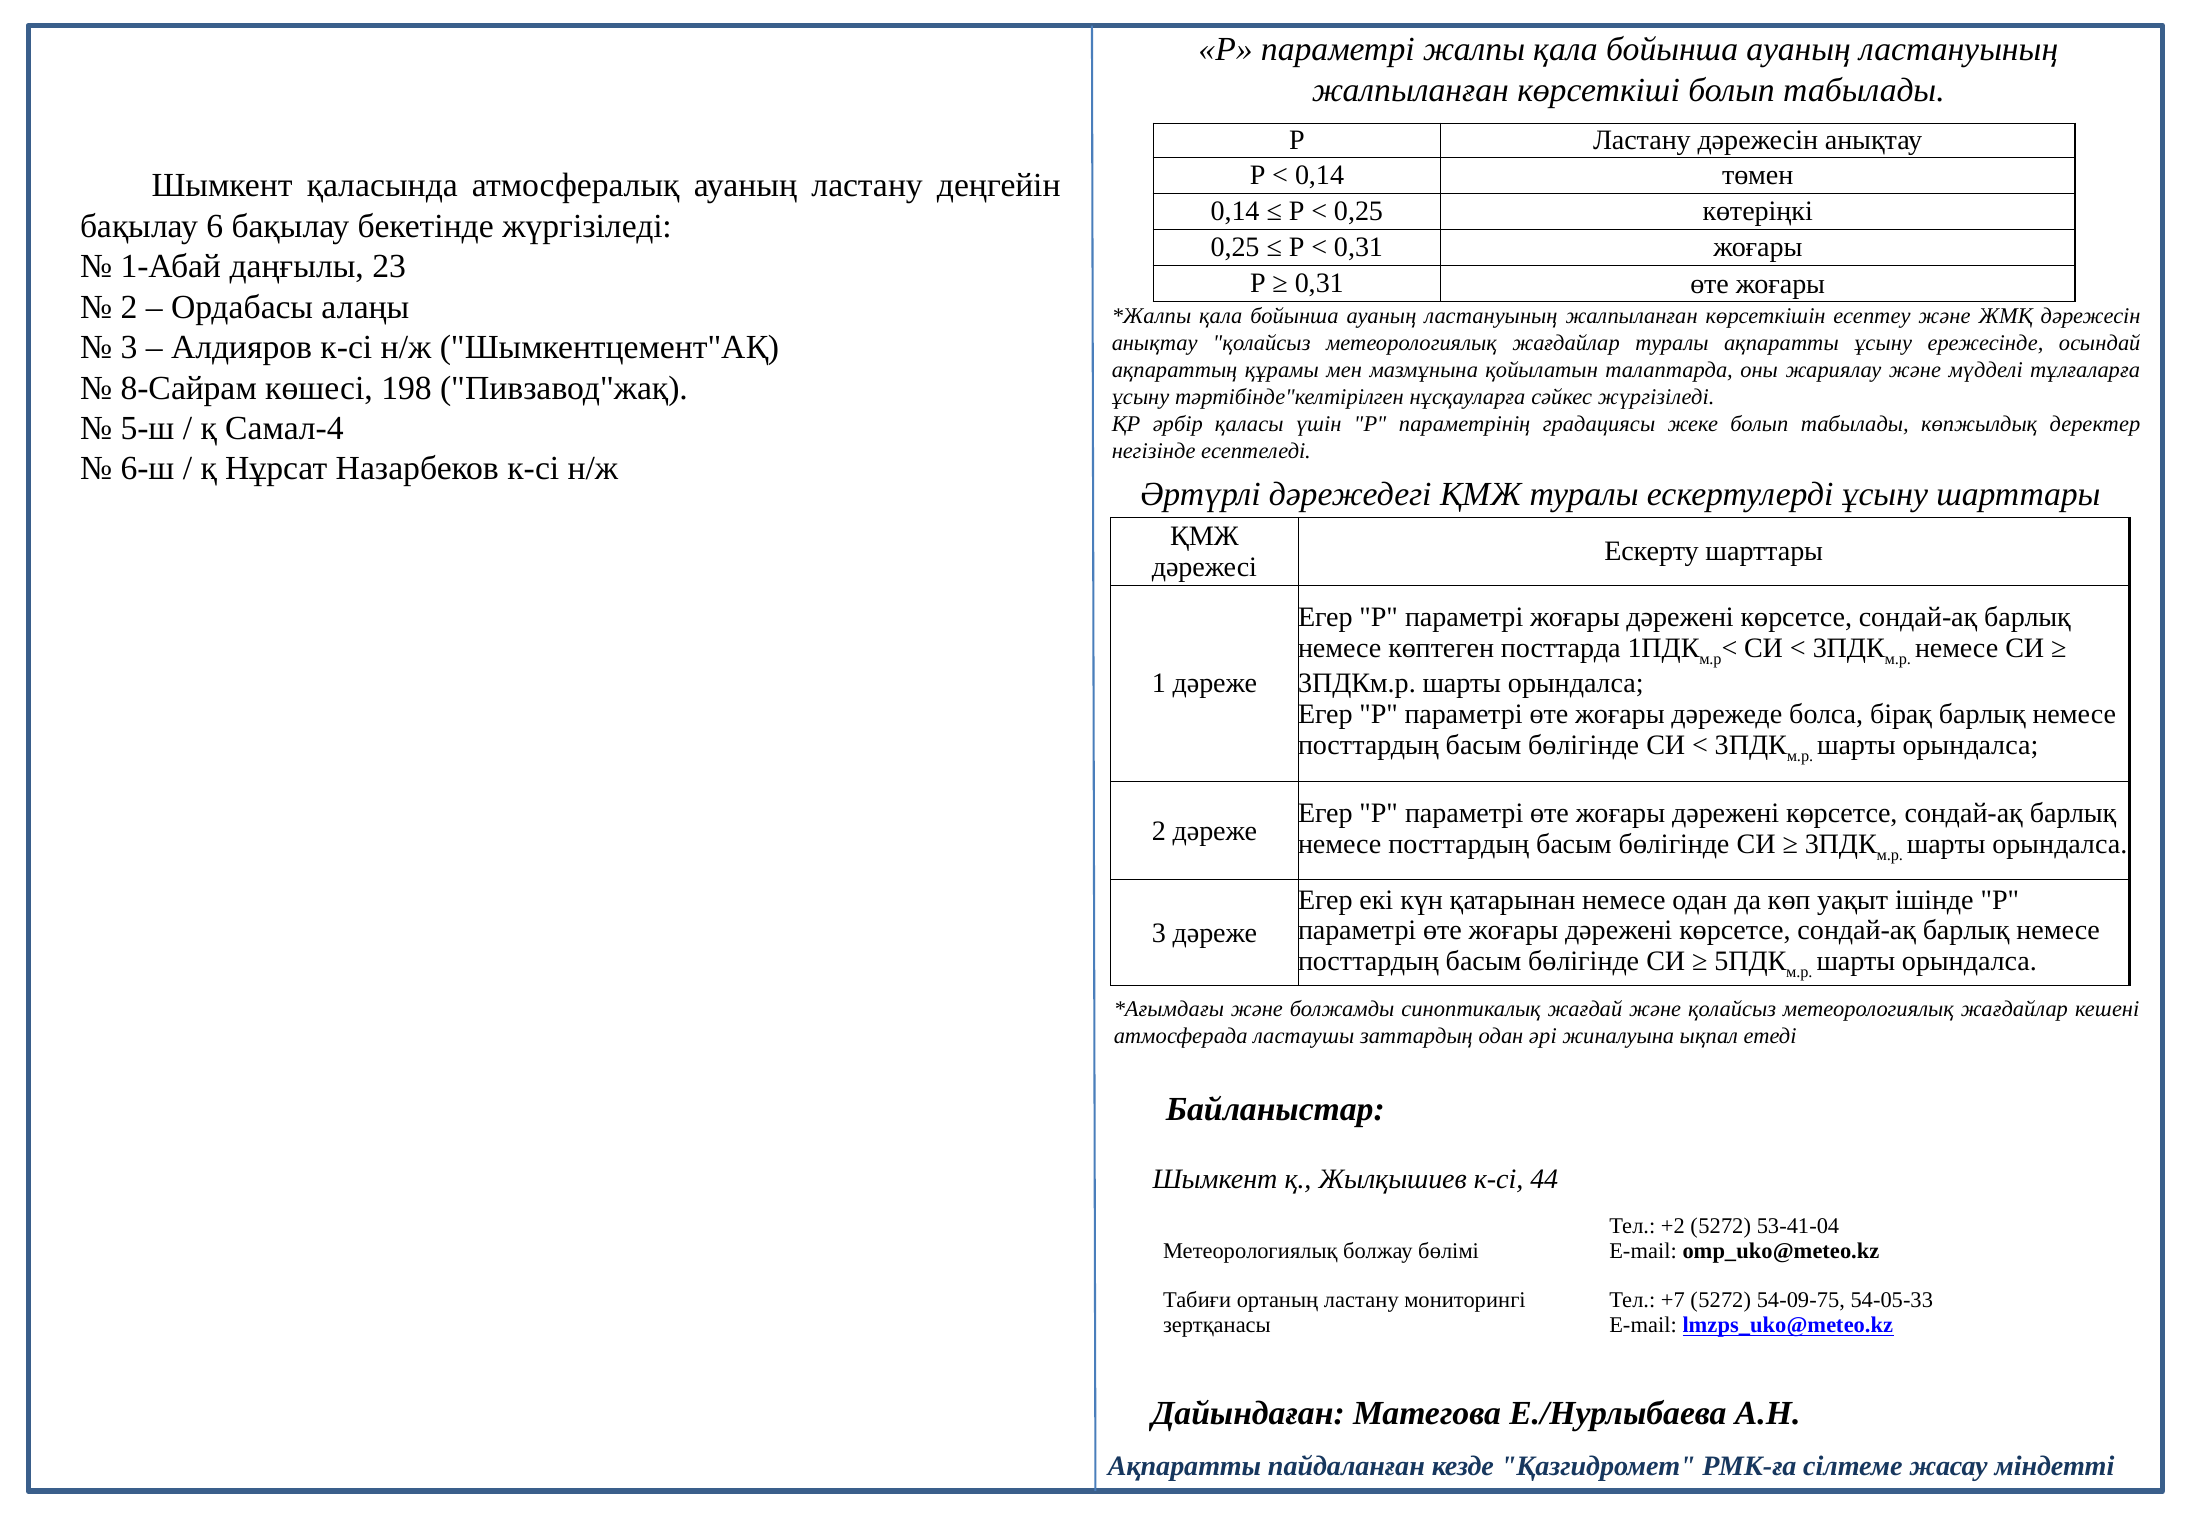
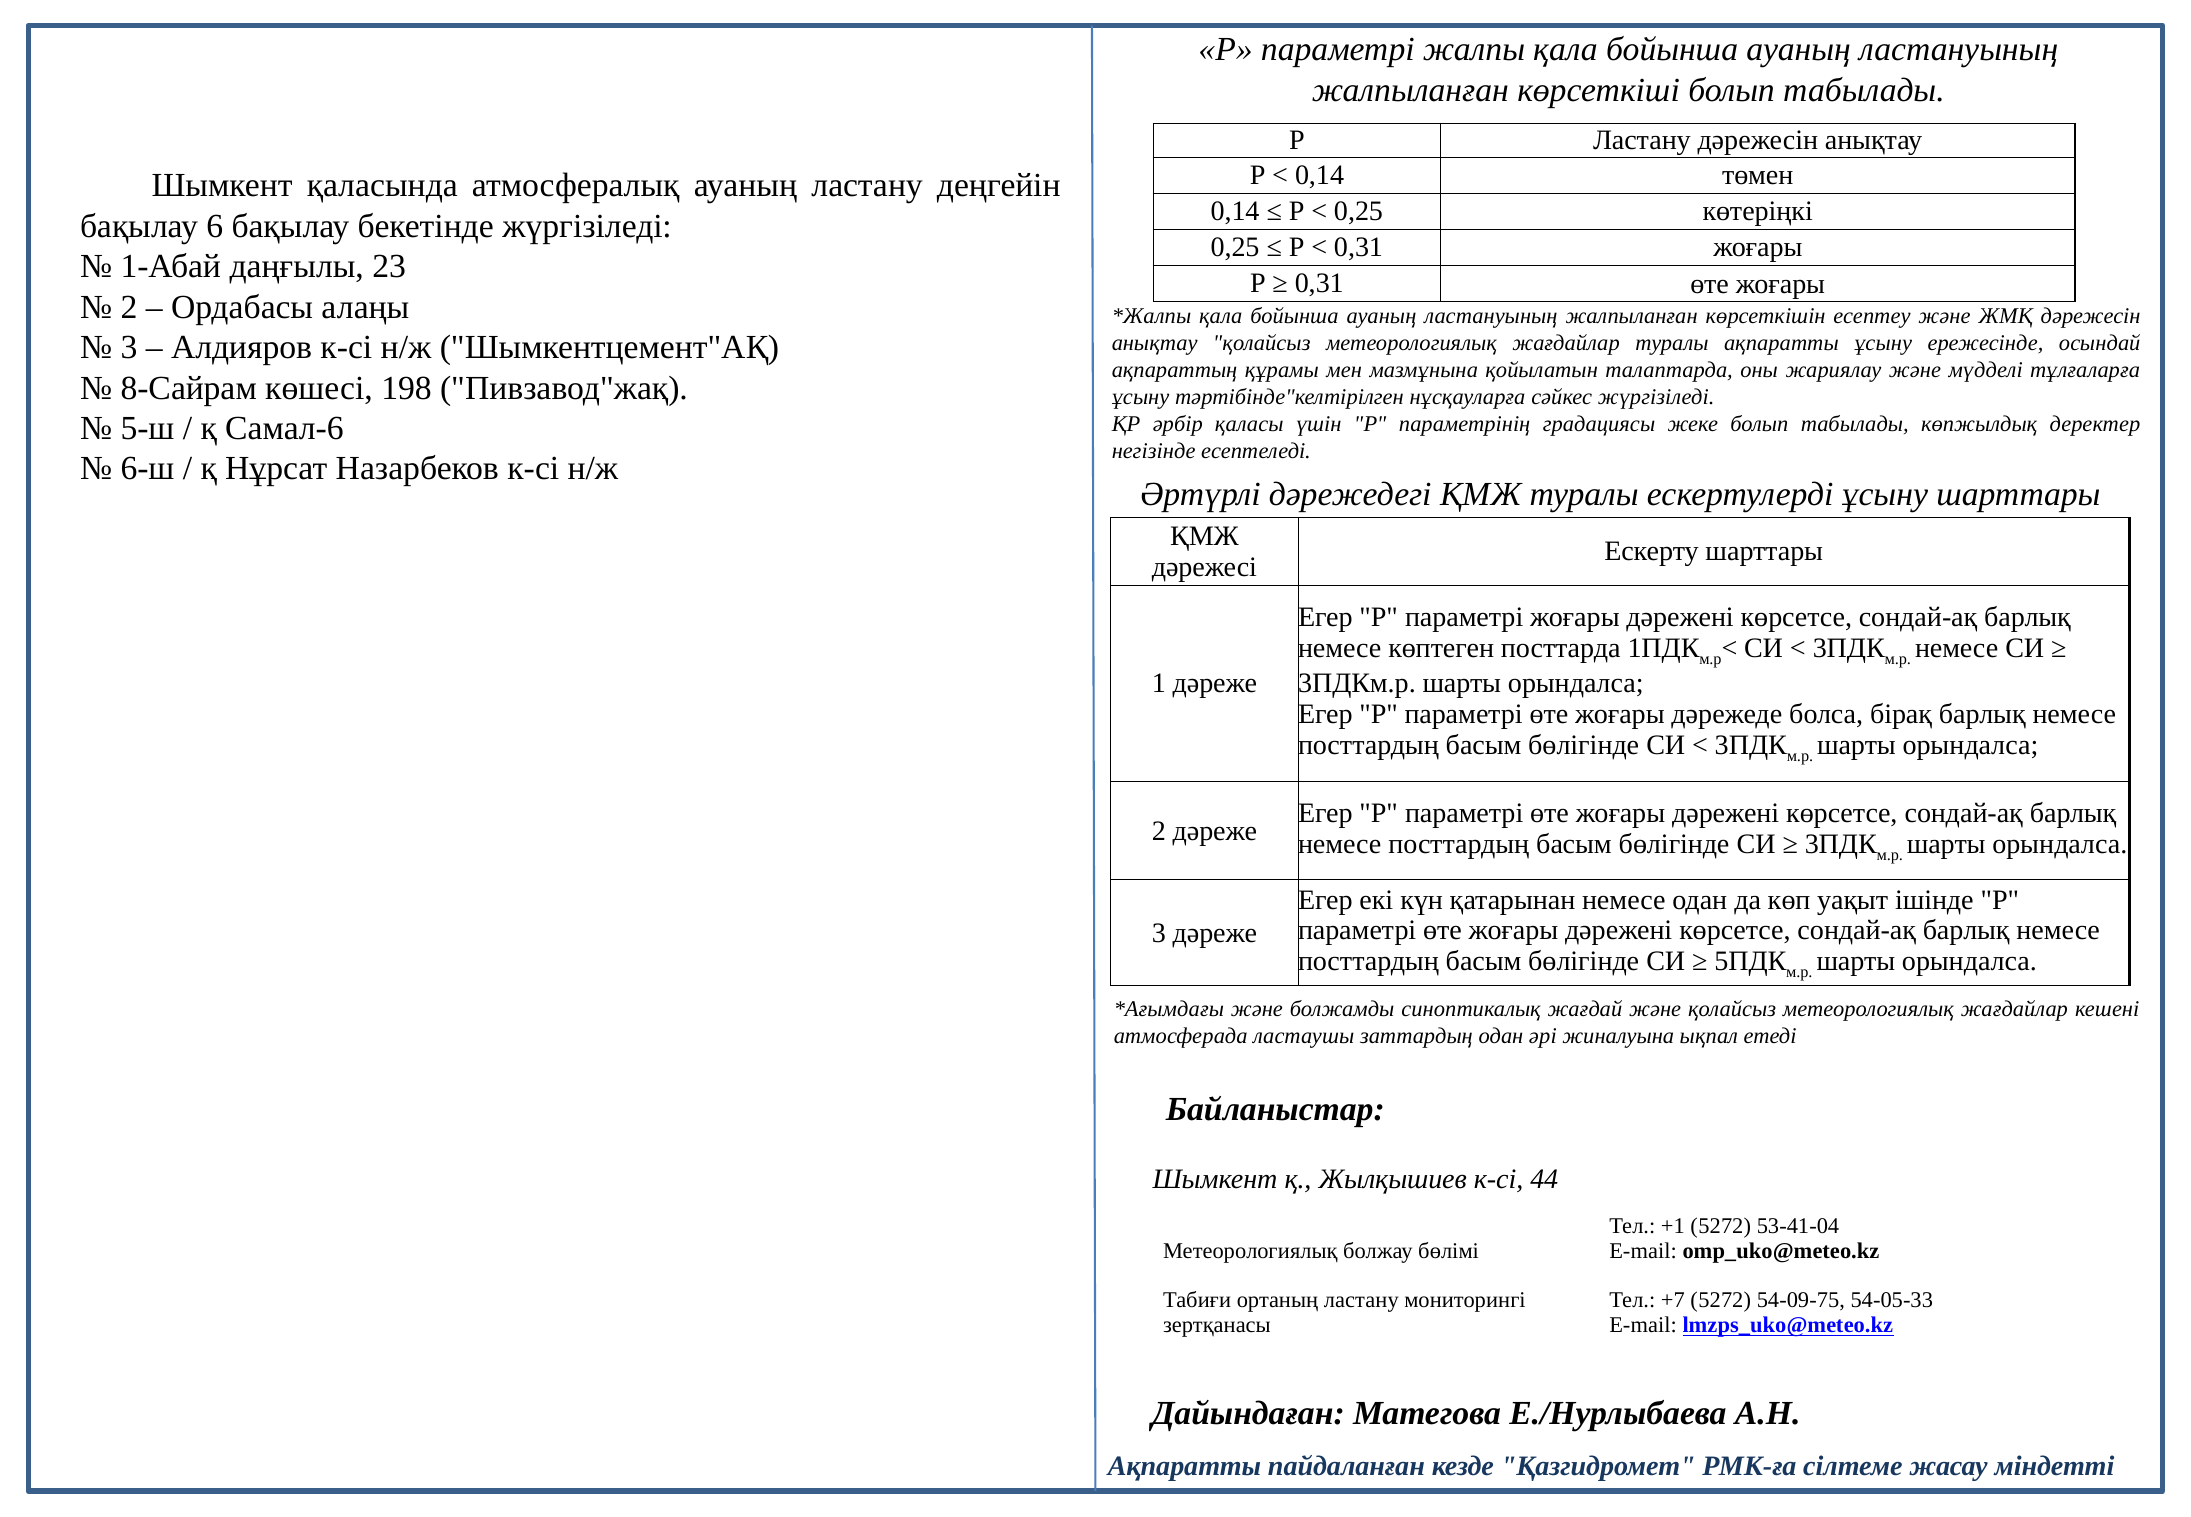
Самал-4: Самал-4 -> Самал-6
+2: +2 -> +1
